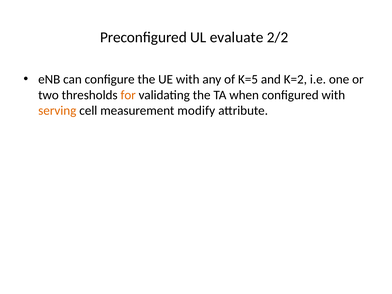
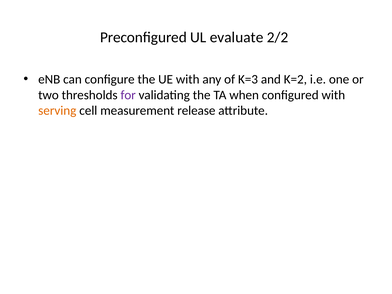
K=5: K=5 -> K=3
for colour: orange -> purple
modify: modify -> release
